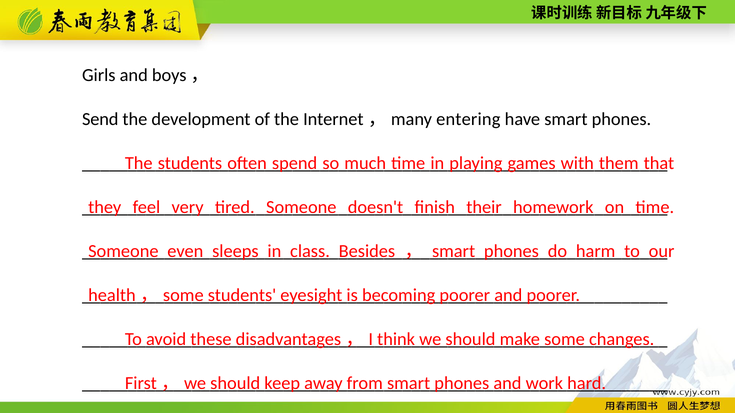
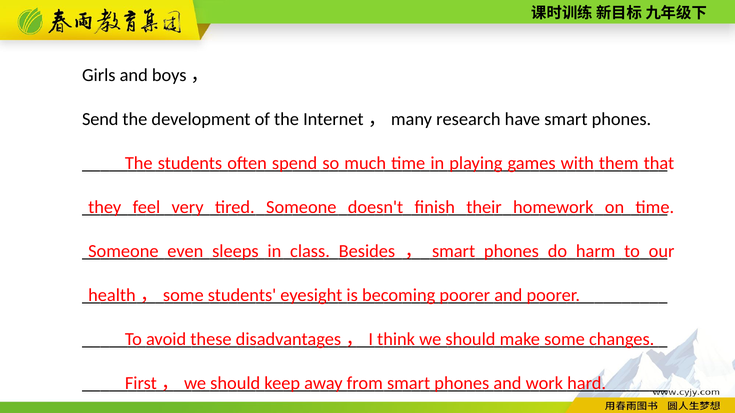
entering: entering -> research
